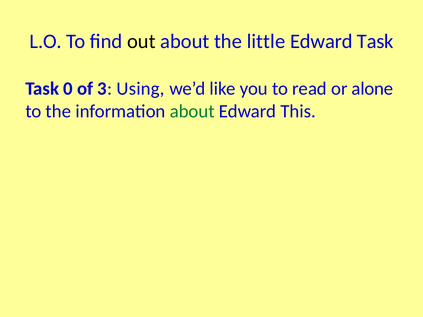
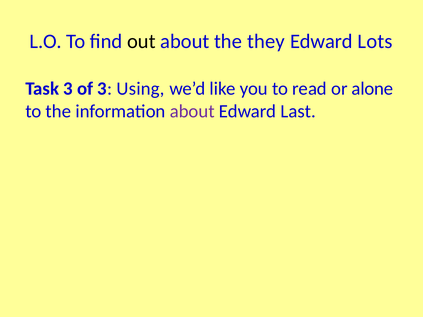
little: little -> they
Edward Task: Task -> Lots
Task 0: 0 -> 3
about at (192, 111) colour: green -> purple
This: This -> Last
